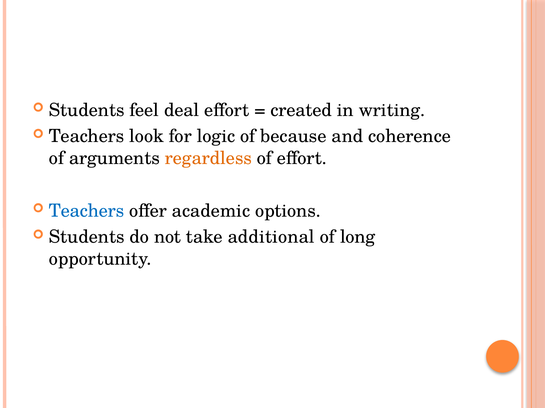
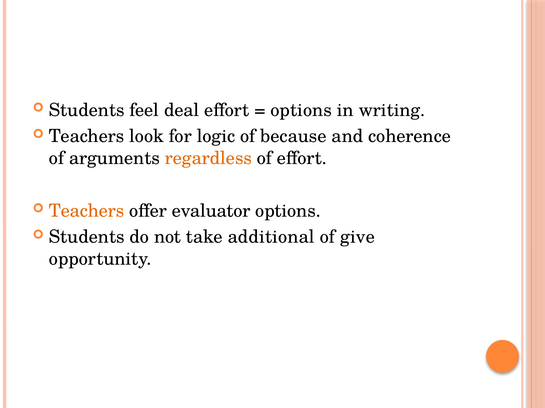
created at (301, 110): created -> options
Teachers at (87, 211) colour: blue -> orange
academic: academic -> evaluator
long: long -> give
